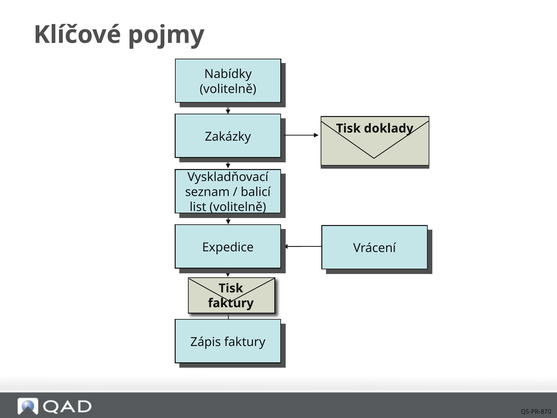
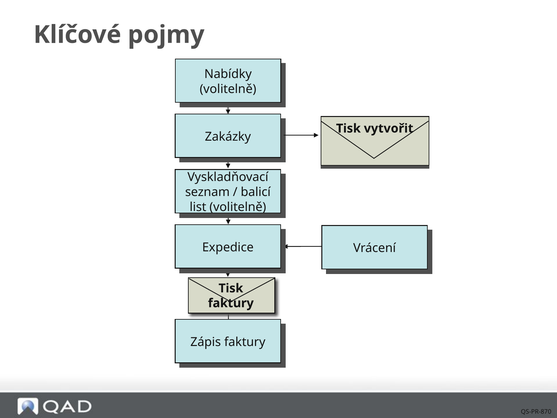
doklady: doklady -> vytvořit
